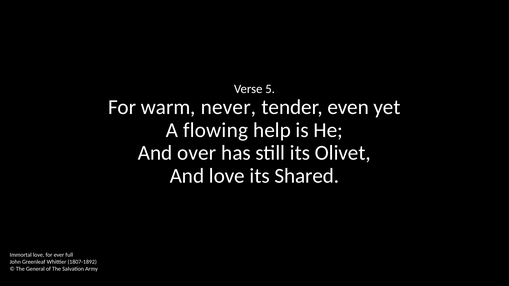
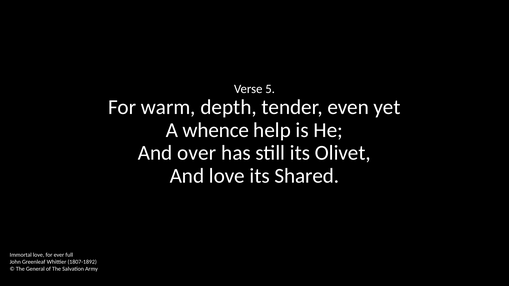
never: never -> depth
flowing: flowing -> whence
